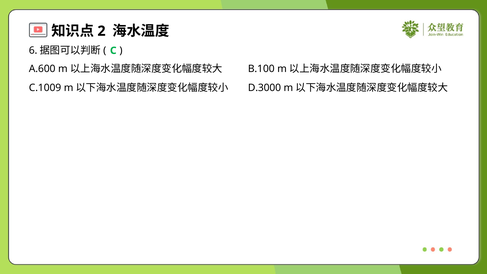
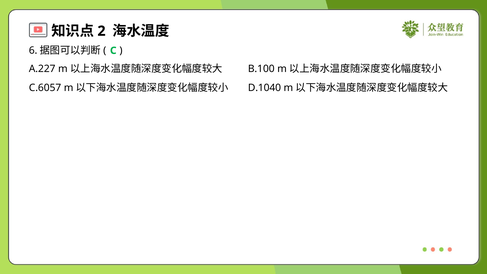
A.600: A.600 -> A.227
C.1009: C.1009 -> C.6057
D.3000: D.3000 -> D.1040
